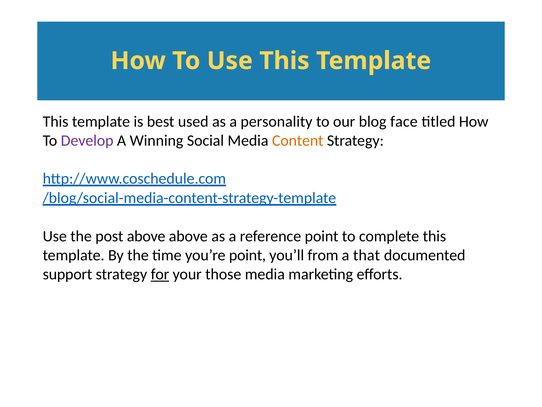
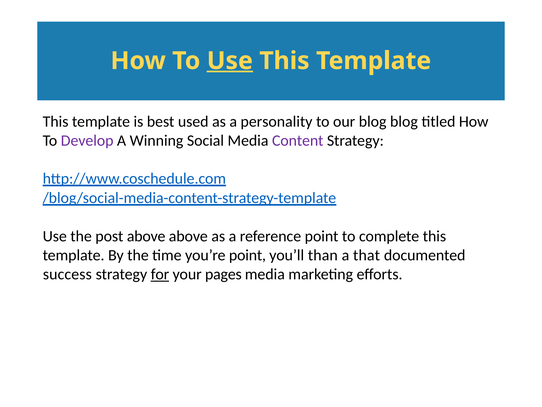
Use at (230, 61) underline: none -> present
blog face: face -> blog
Content colour: orange -> purple
from: from -> than
support: support -> success
those: those -> pages
